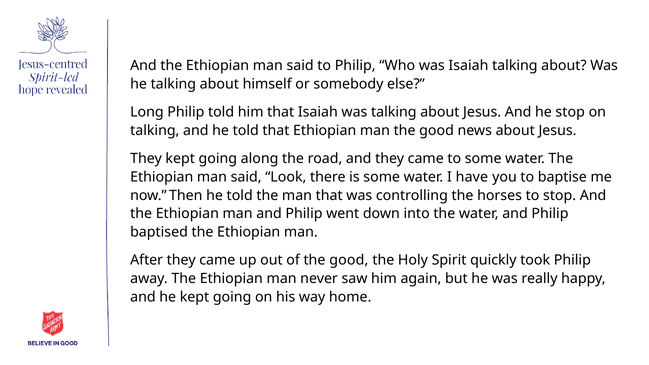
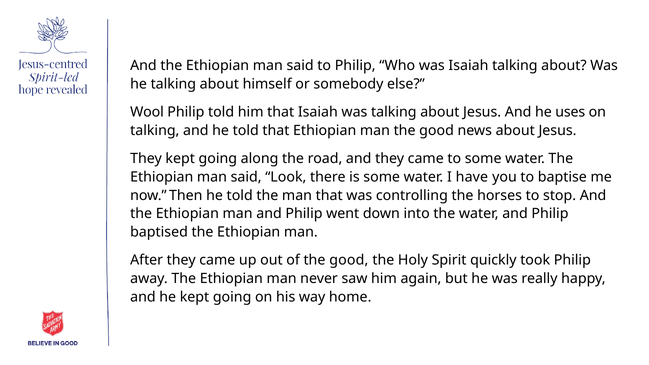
Long: Long -> Wool
he stop: stop -> uses
